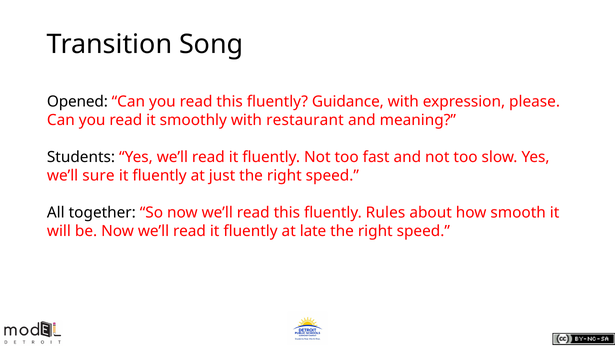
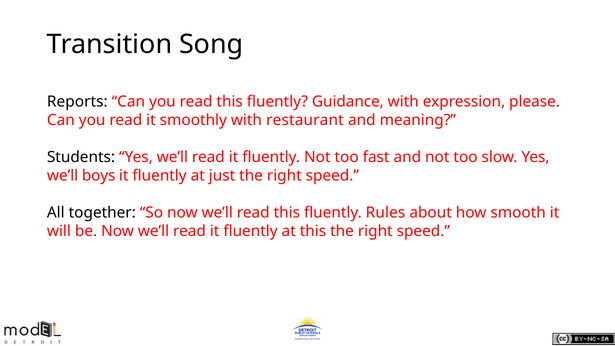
Opened: Opened -> Reports
sure: sure -> boys
at late: late -> this
